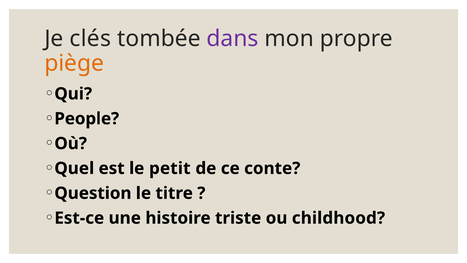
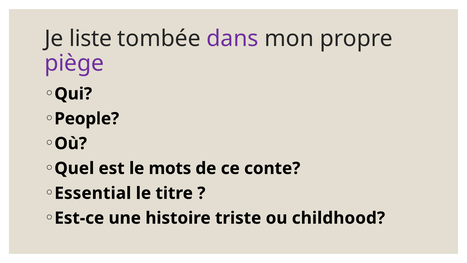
clés: clés -> liste
piège colour: orange -> purple
petit: petit -> mots
Question: Question -> Essential
